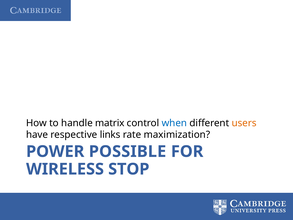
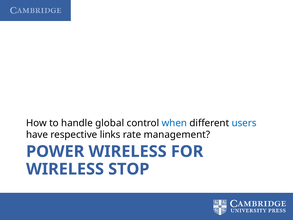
matrix: matrix -> global
users colour: orange -> blue
maximization: maximization -> management
POWER POSSIBLE: POSSIBLE -> WIRELESS
